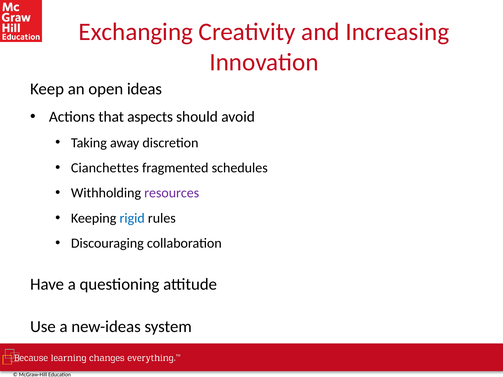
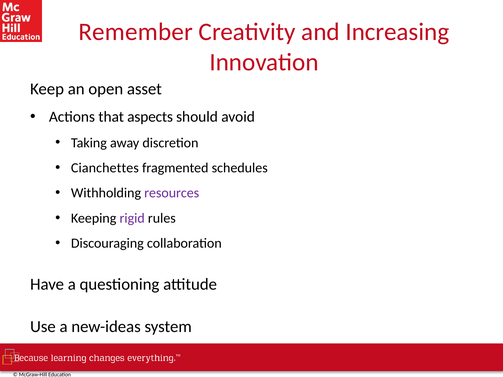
Exchanging: Exchanging -> Remember
ideas: ideas -> asset
rigid colour: blue -> purple
